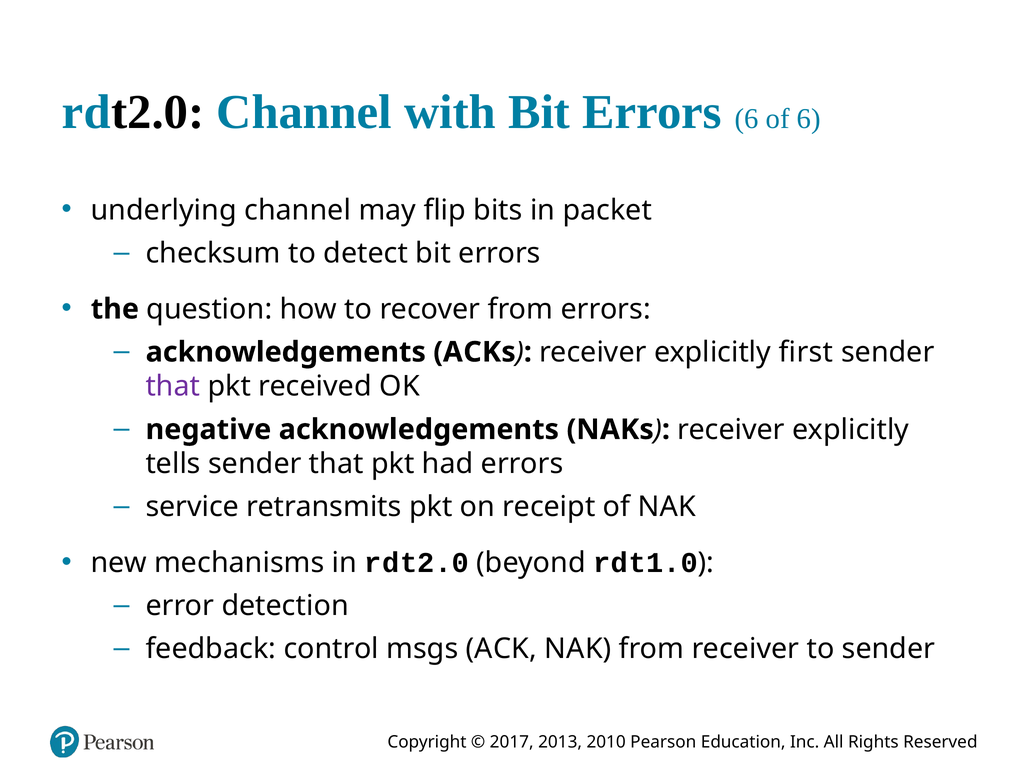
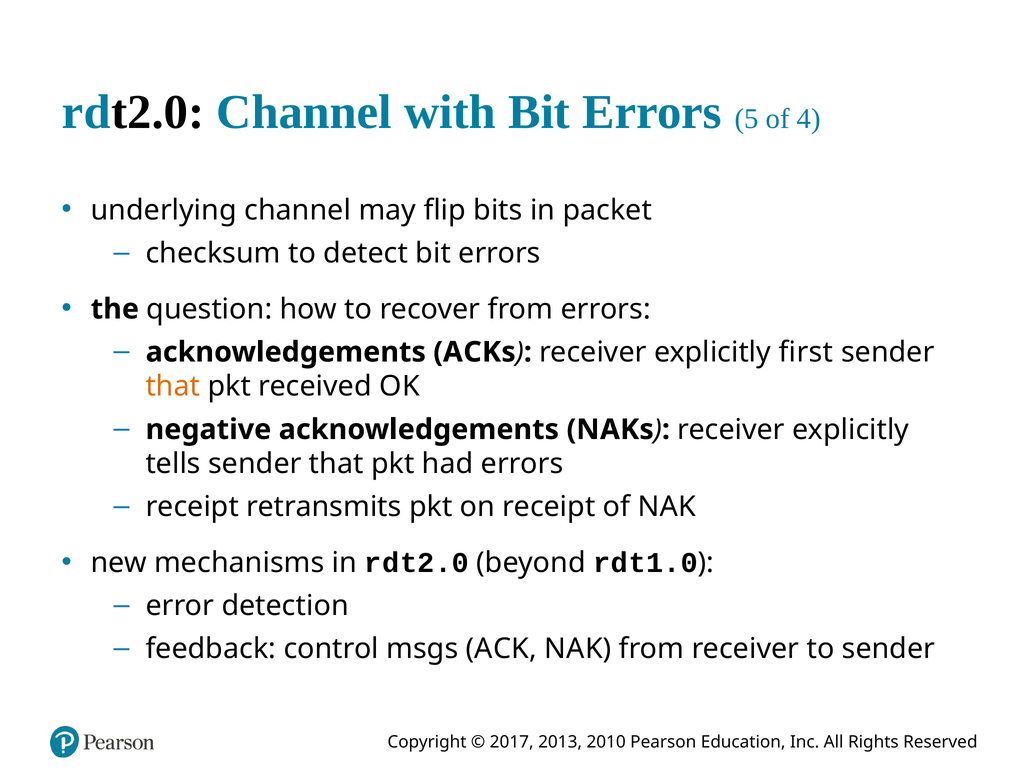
Errors 6: 6 -> 5
of 6: 6 -> 4
that at (173, 387) colour: purple -> orange
service at (192, 507): service -> receipt
